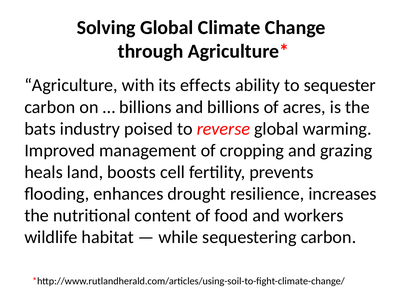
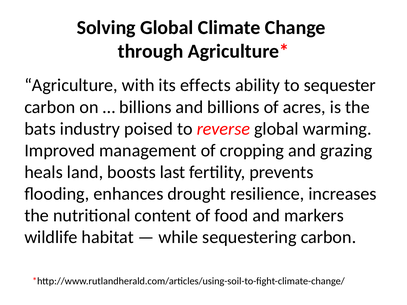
cell: cell -> last
workers: workers -> markers
